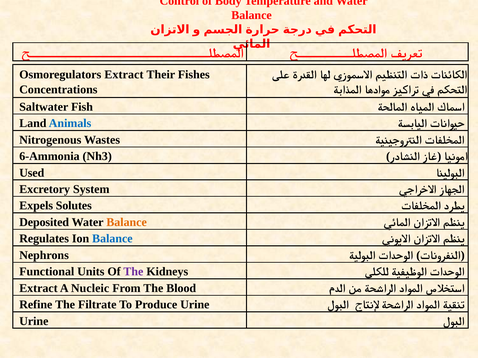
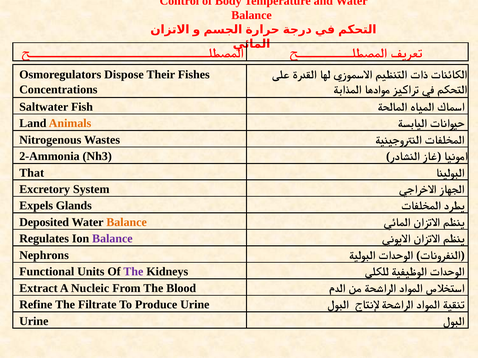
Osmoregulators Extract: Extract -> Dispose
Animals colour: blue -> orange
6-Ammonia: 6-Ammonia -> 2-Ammonia
Used: Used -> That
Solutes: Solutes -> Glands
Balance at (112, 239) colour: blue -> purple
